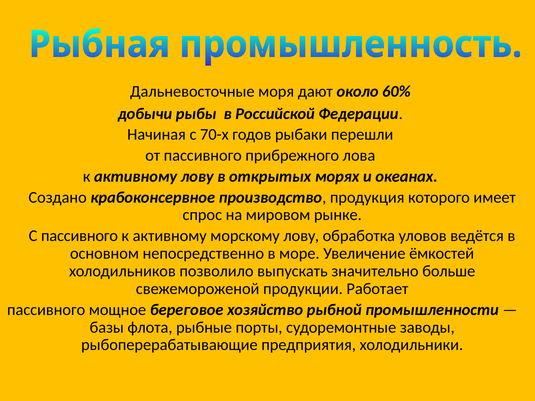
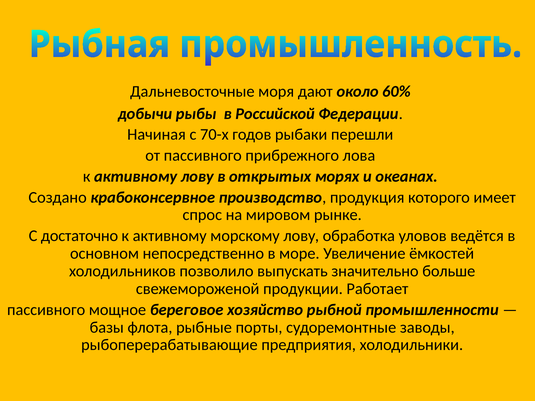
С пассивного: пассивного -> достаточно
